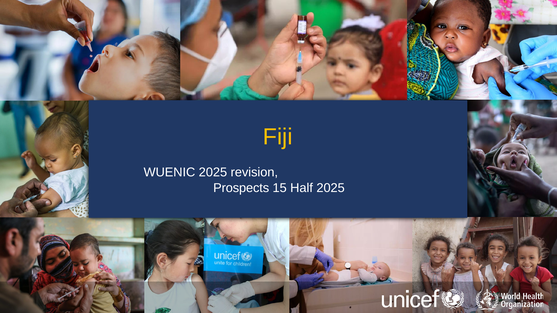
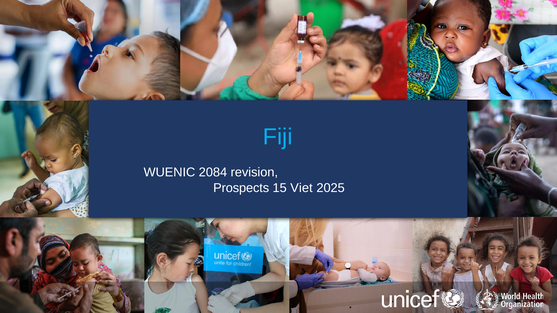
Fiji colour: yellow -> light blue
WUENIC 2025: 2025 -> 2084
Half: Half -> Viet
